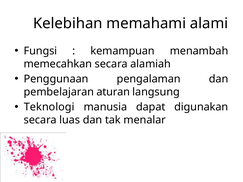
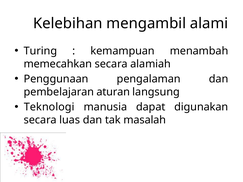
memahami: memahami -> mengambil
Fungsi: Fungsi -> Turing
menalar: menalar -> masalah
